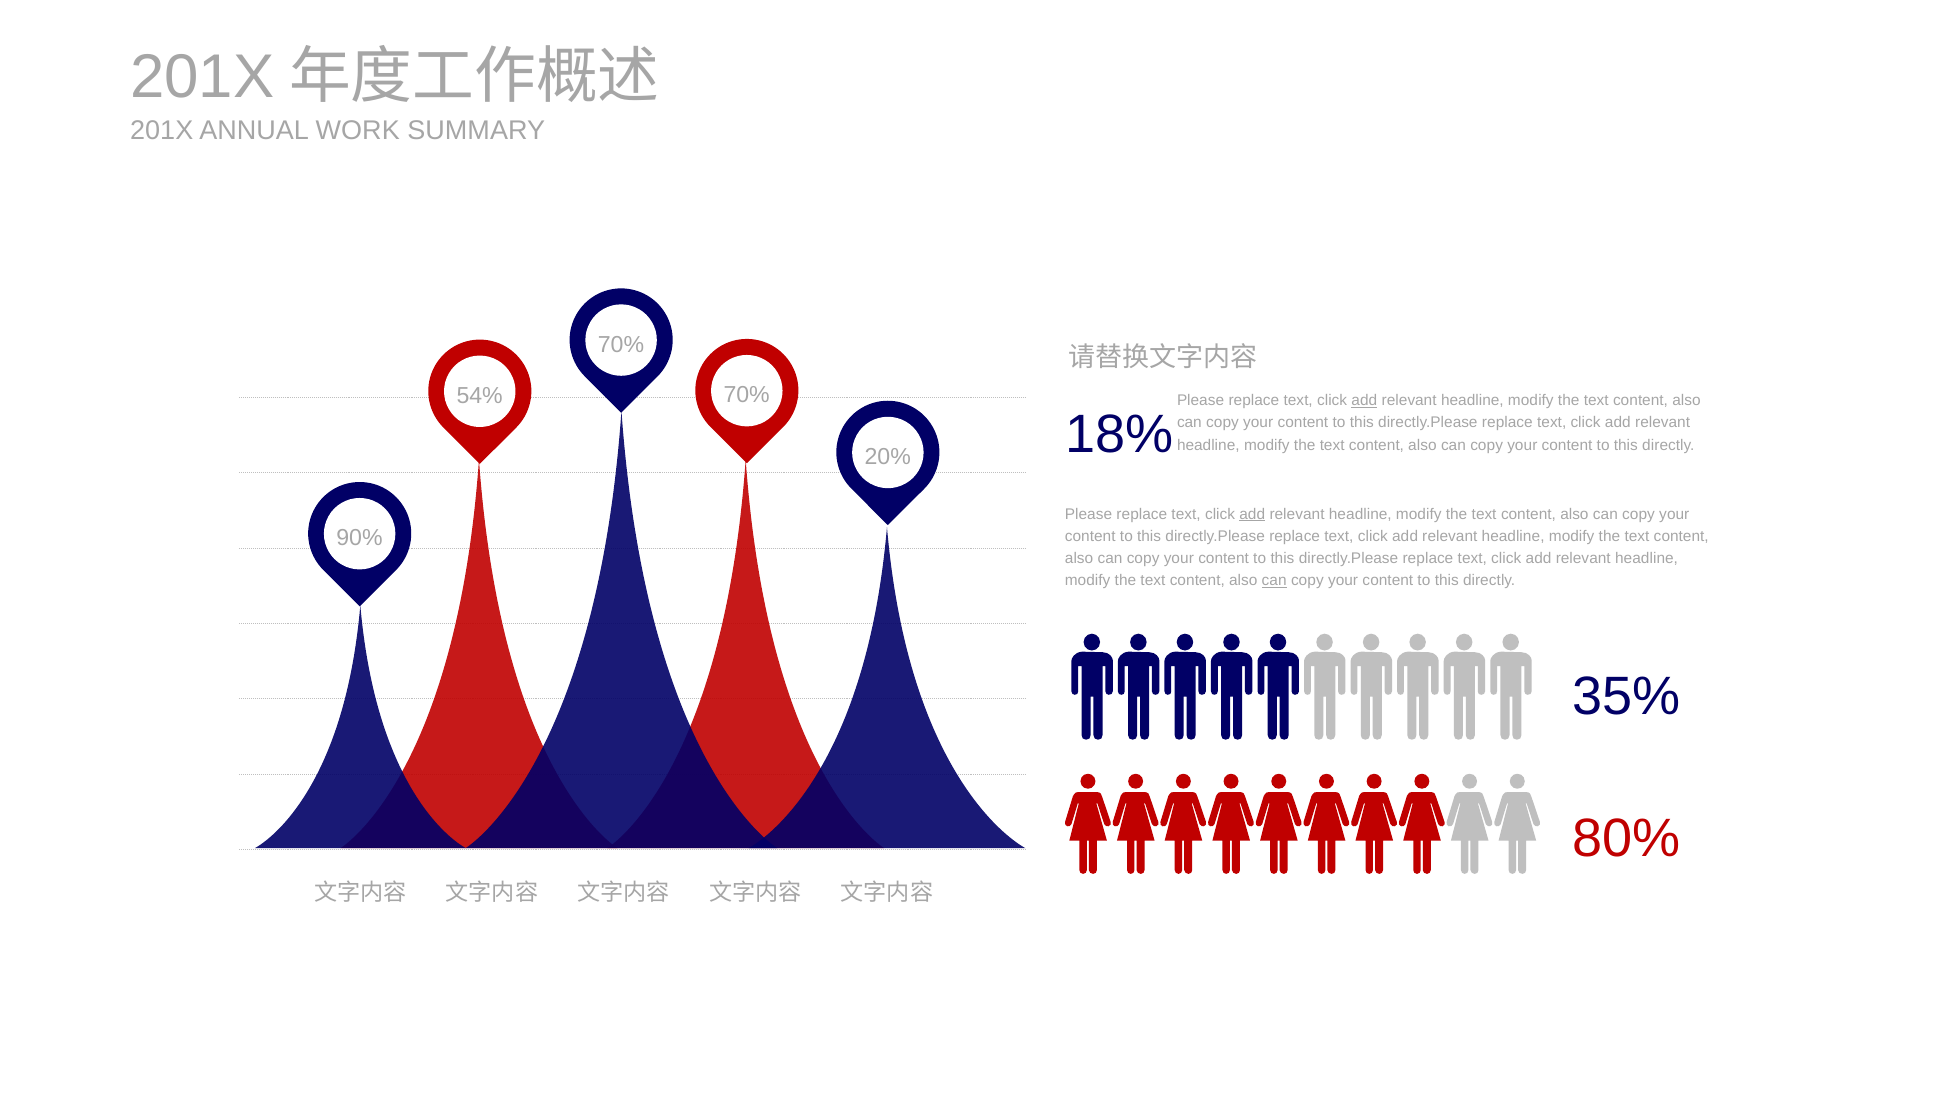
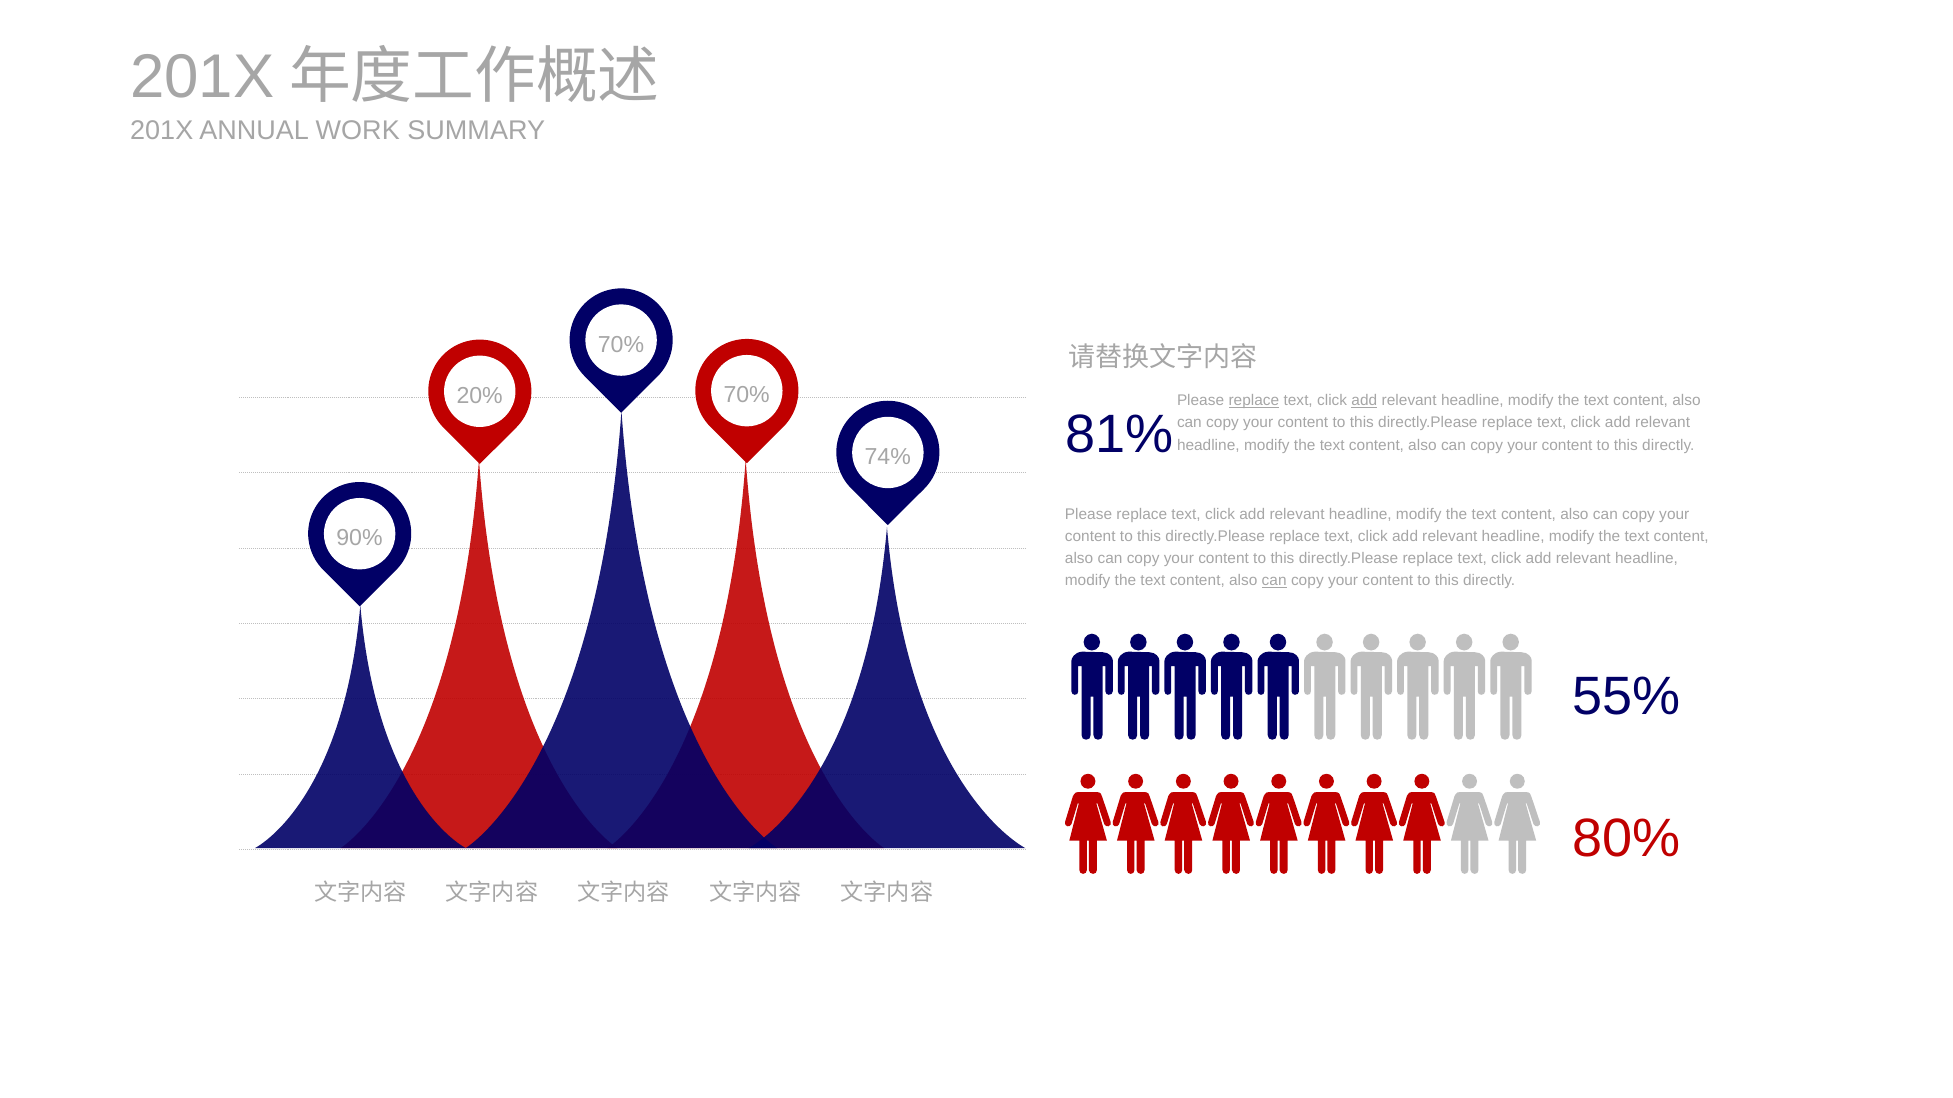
54%: 54% -> 20%
replace at (1254, 401) underline: none -> present
18%: 18% -> 81%
20%: 20% -> 74%
add at (1252, 515) underline: present -> none
35%: 35% -> 55%
